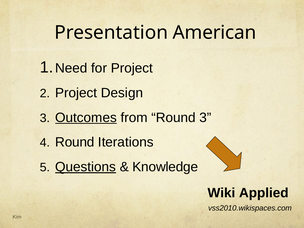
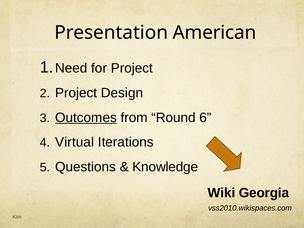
Round 3: 3 -> 6
Round at (75, 142): Round -> Virtual
Questions underline: present -> none
Applied: Applied -> Georgia
